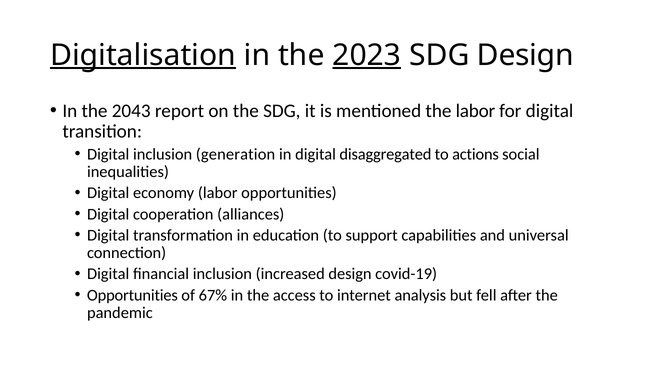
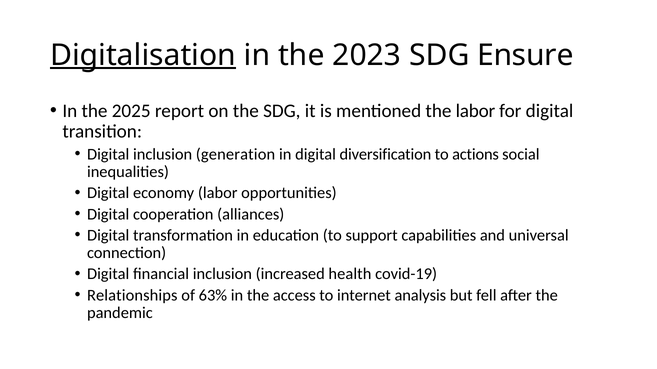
2023 underline: present -> none
SDG Design: Design -> Ensure
2043: 2043 -> 2025
disaggregated: disaggregated -> diversification
increased design: design -> health
Opportunities at (132, 296): Opportunities -> Relationships
67%: 67% -> 63%
